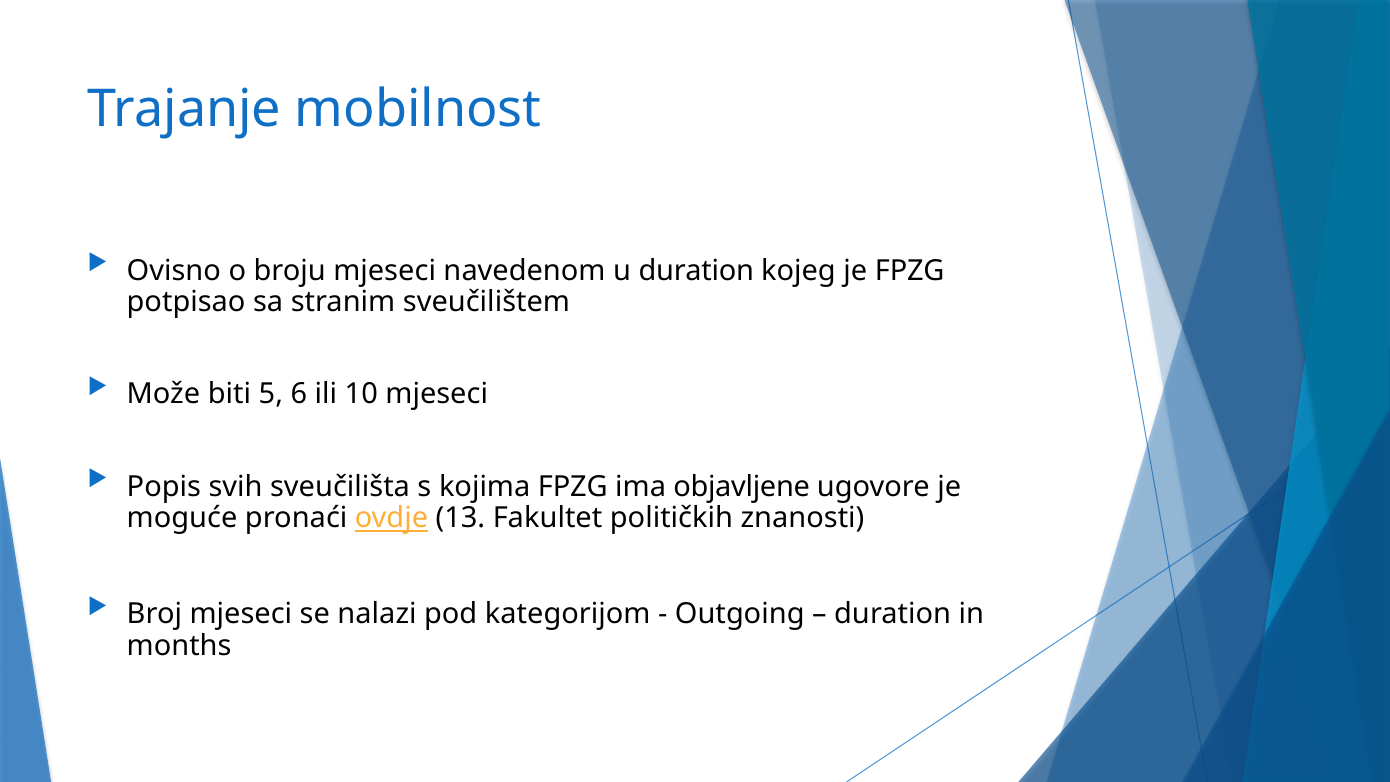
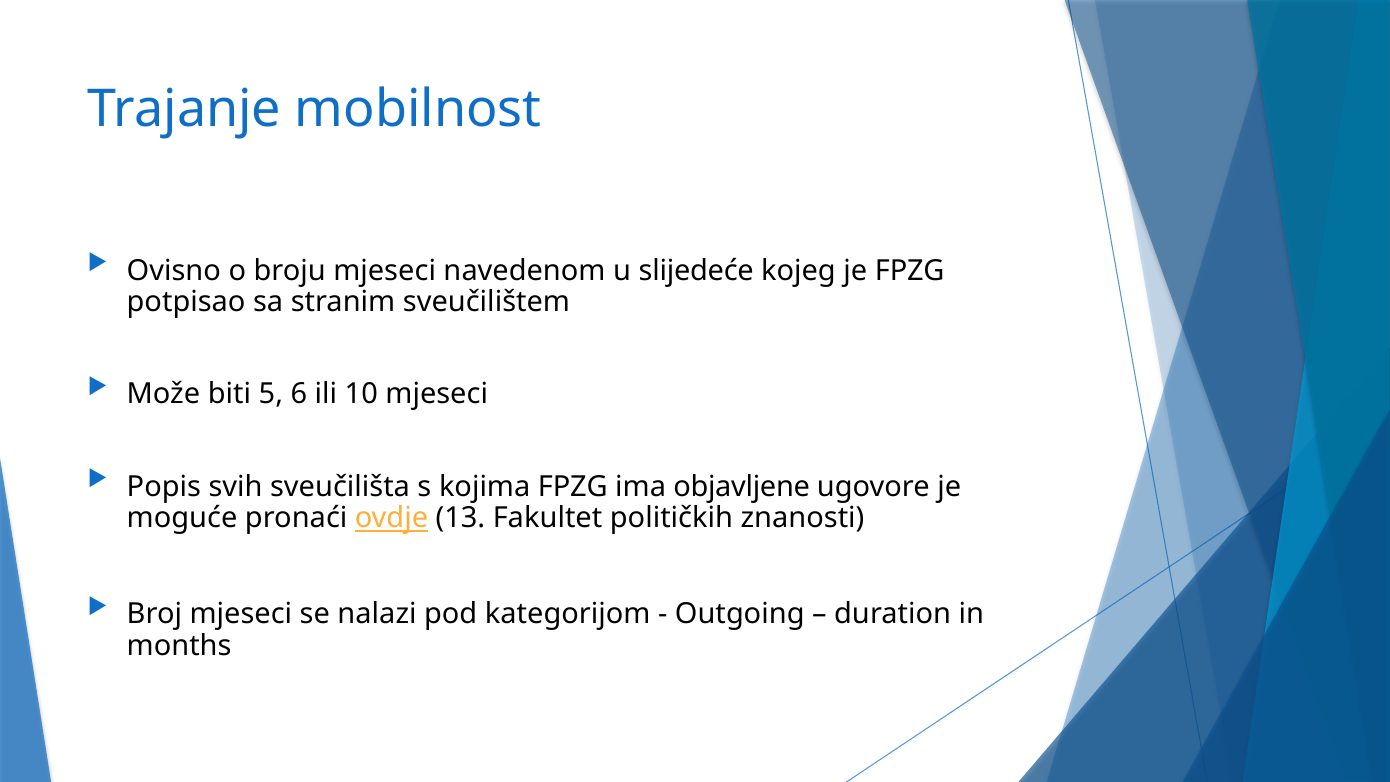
u duration: duration -> slijedeće
